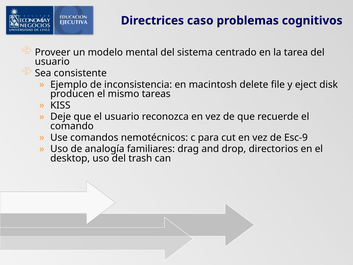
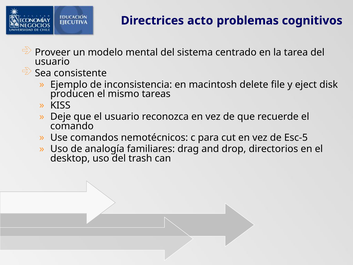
caso: caso -> acto
Esc-9: Esc-9 -> Esc-5
